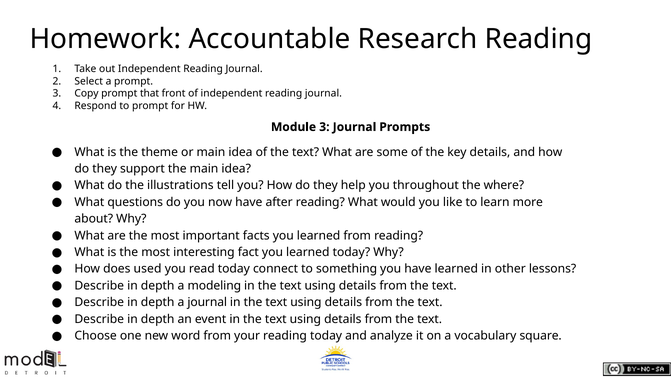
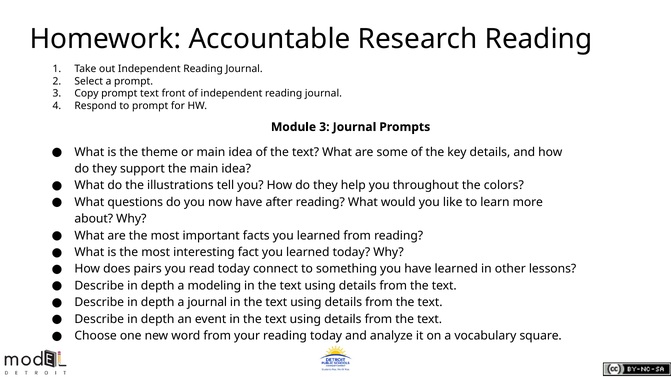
prompt that: that -> text
where: where -> colors
used: used -> pairs
